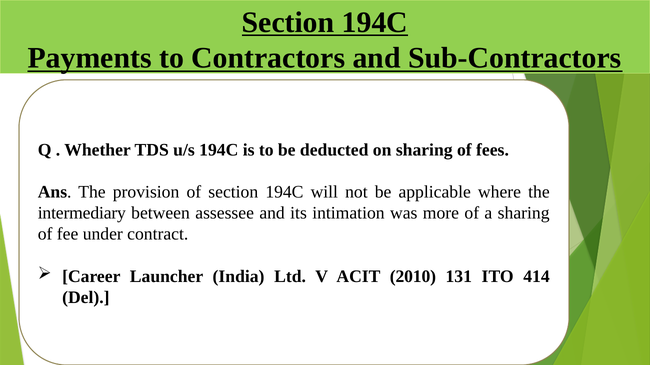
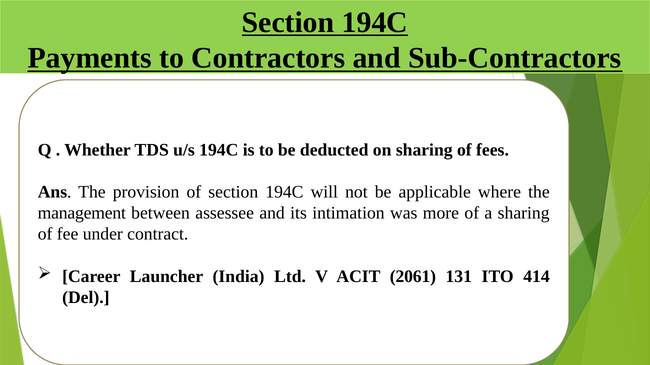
intermediary: intermediary -> management
2010: 2010 -> 2061
